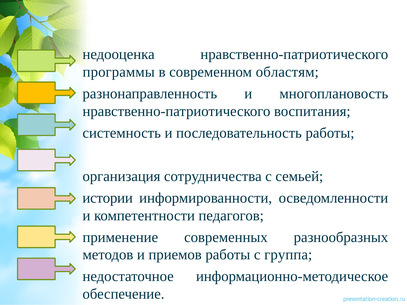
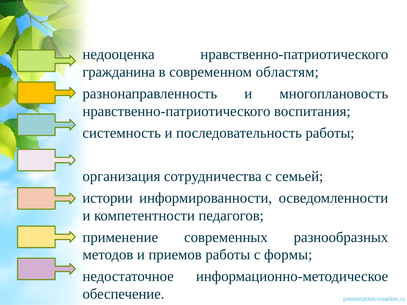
программы: программы -> гражданина
группа: группа -> формы
